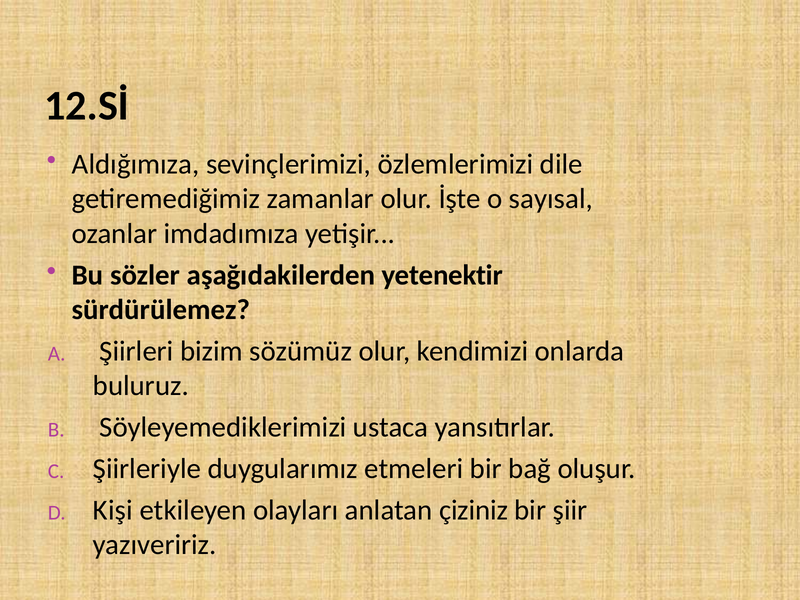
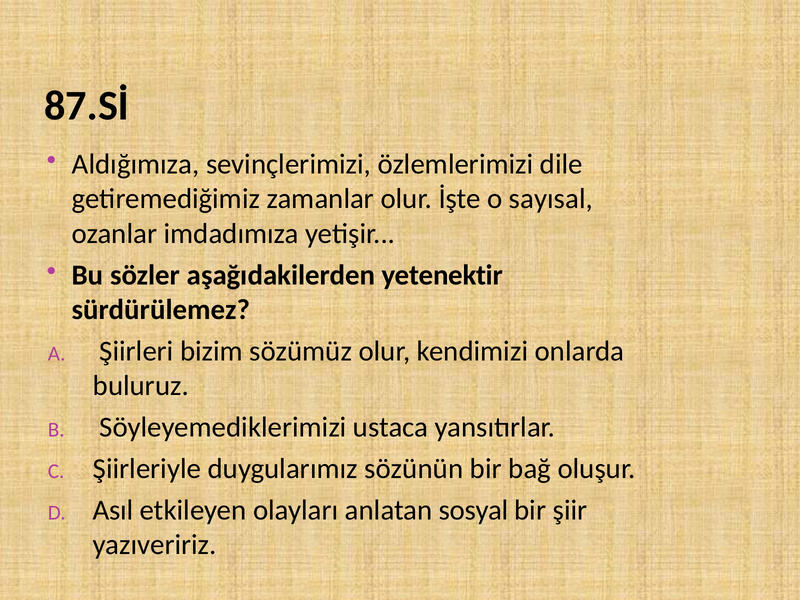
12.Sİ: 12.Sİ -> 87.Sİ
etmeleri: etmeleri -> sözünün
Kişi: Kişi -> Asıl
çiziniz: çiziniz -> sosyal
